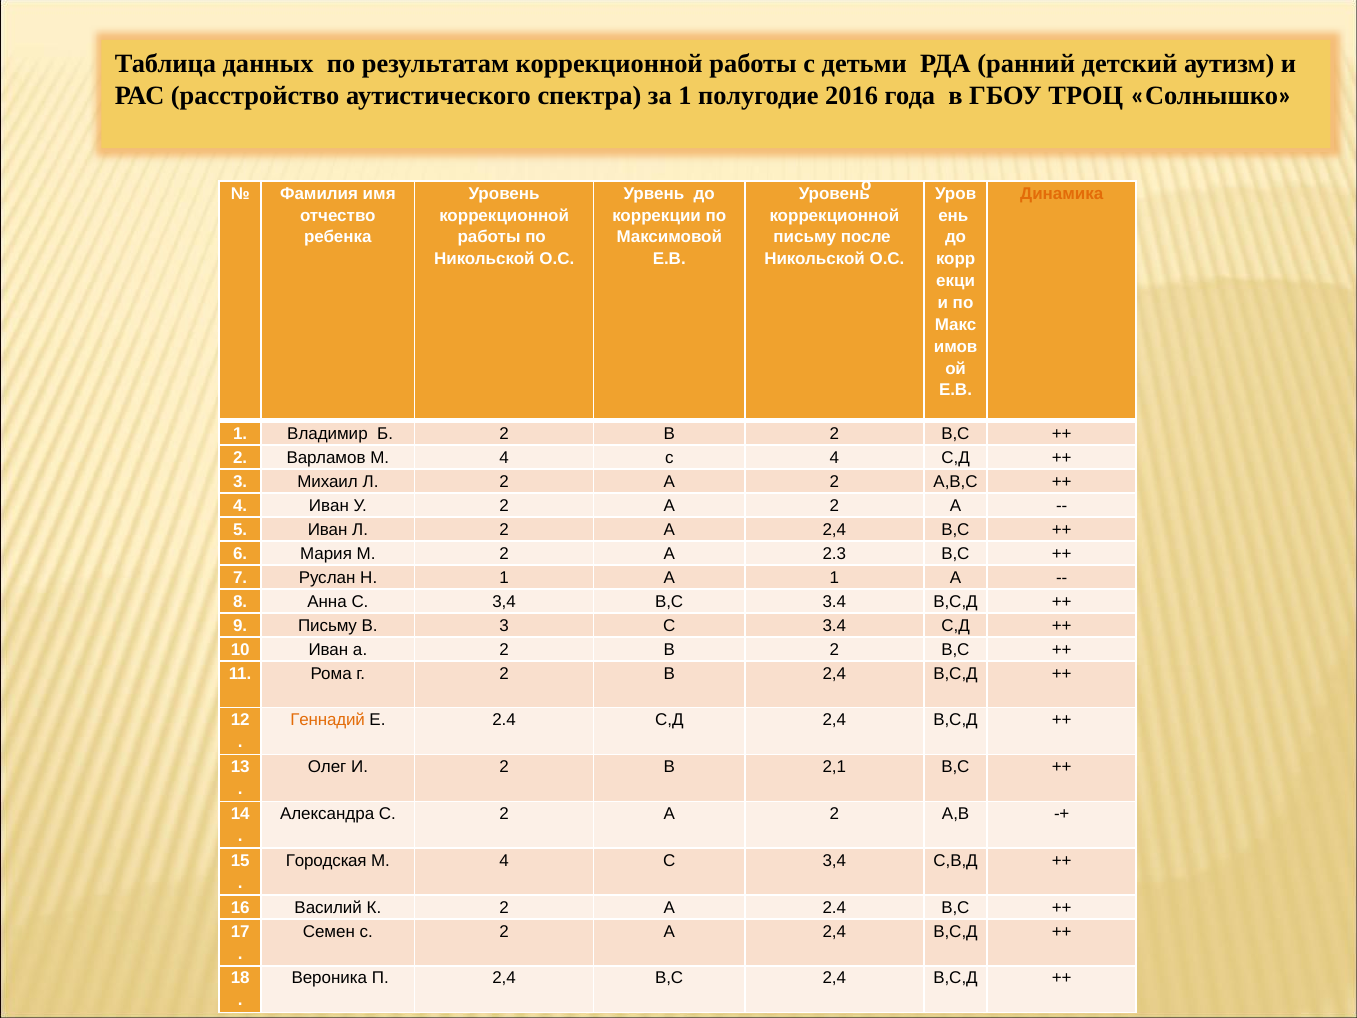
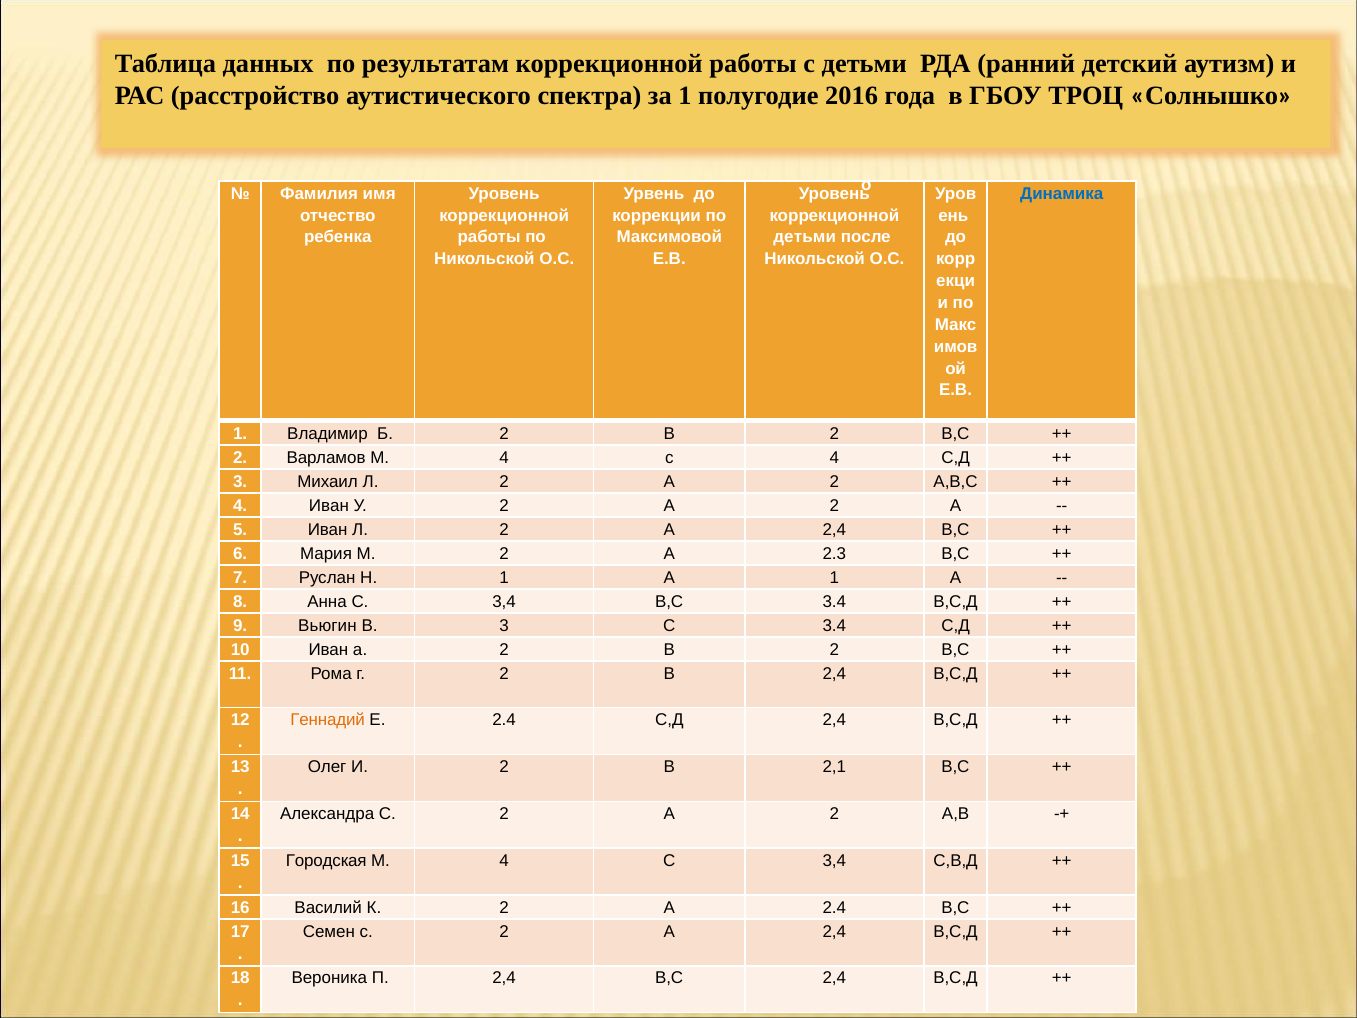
Динамика colour: orange -> blue
письму at (805, 237): письму -> детьми
9 Письму: Письму -> Вьюгин
